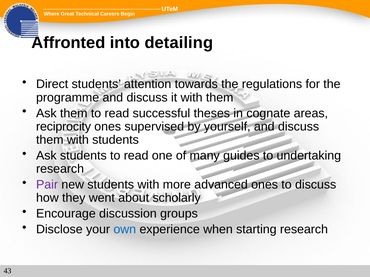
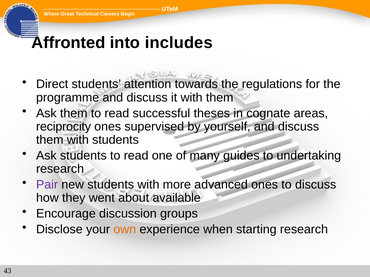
detailing: detailing -> includes
scholarly: scholarly -> available
own colour: blue -> orange
